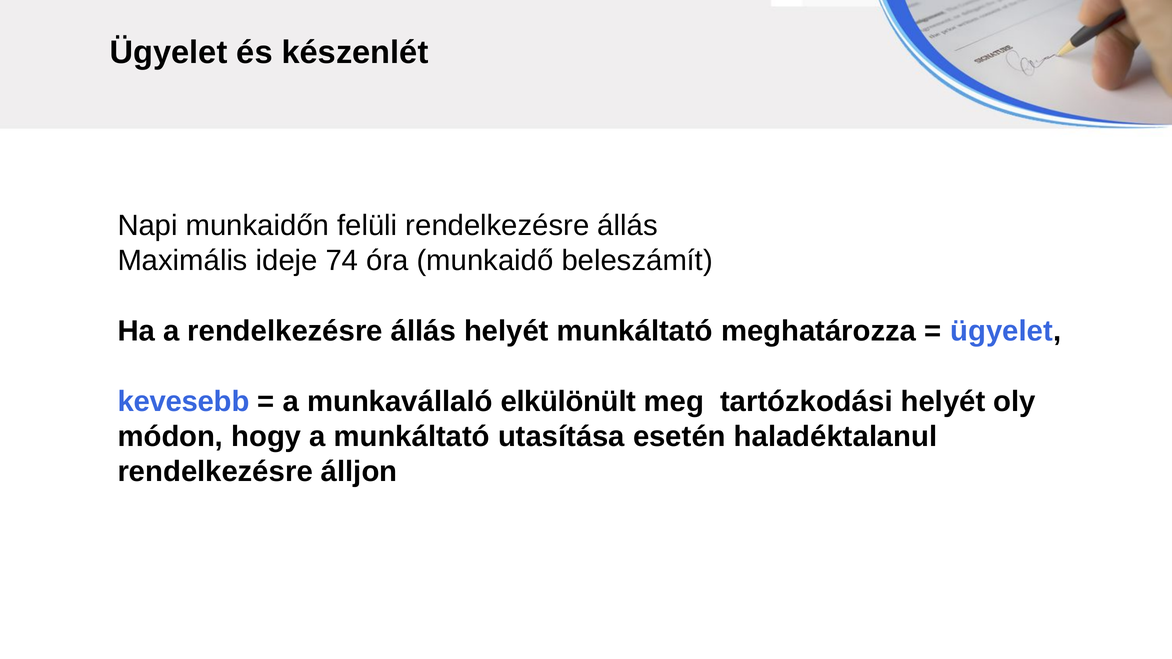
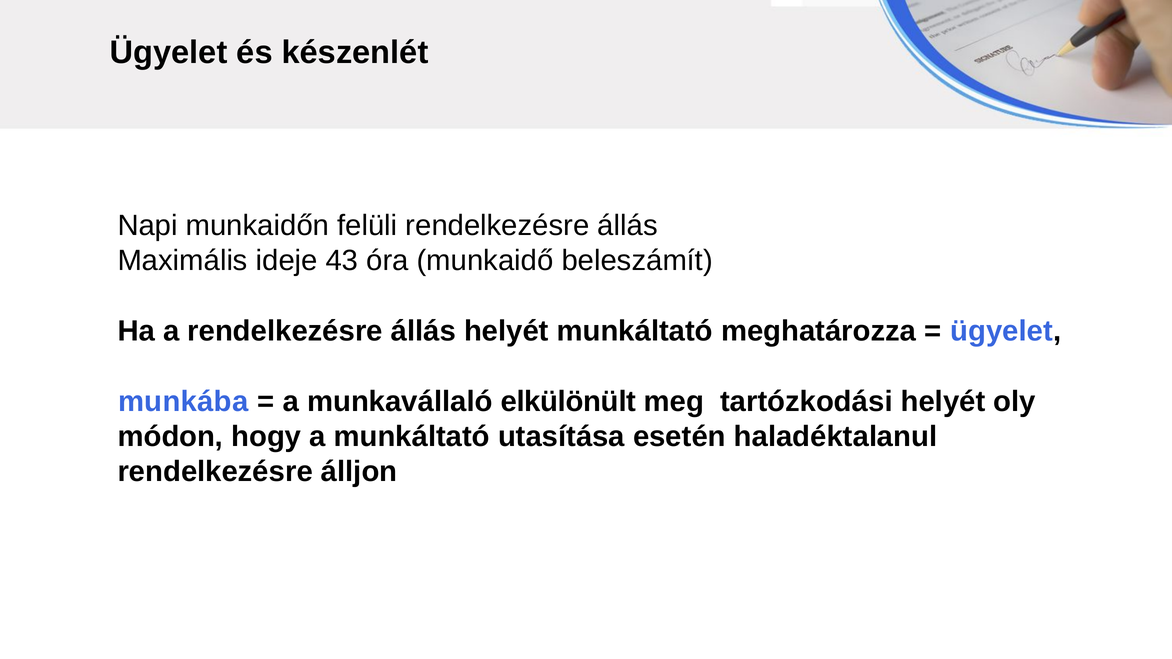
74: 74 -> 43
kevesebb: kevesebb -> munkába
